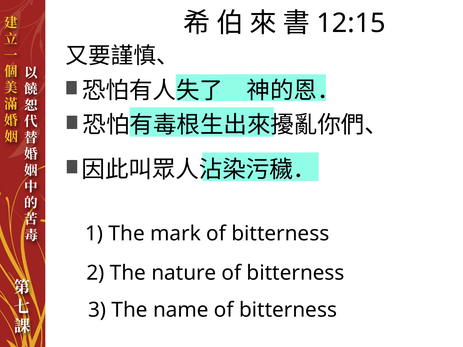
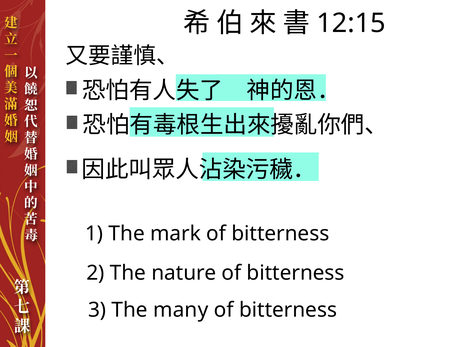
name: name -> many
